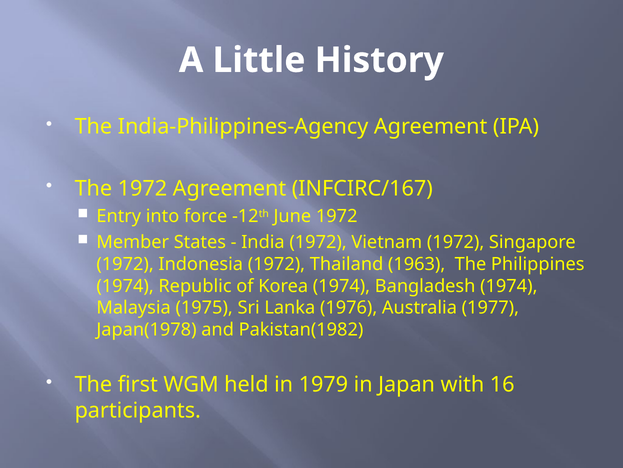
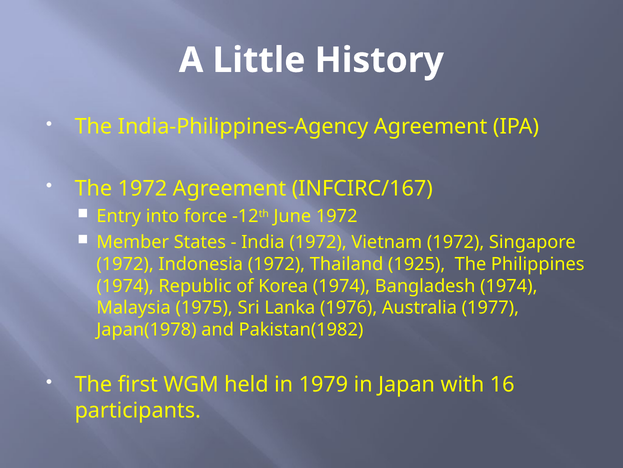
1963: 1963 -> 1925
